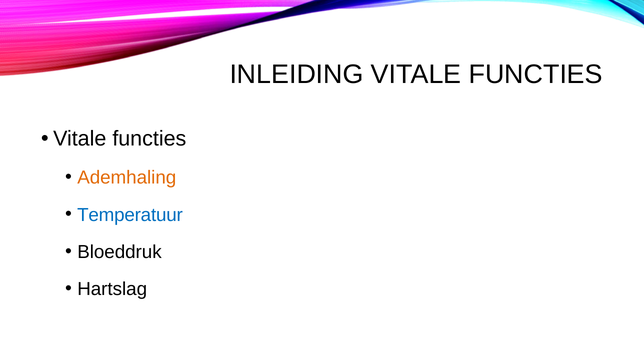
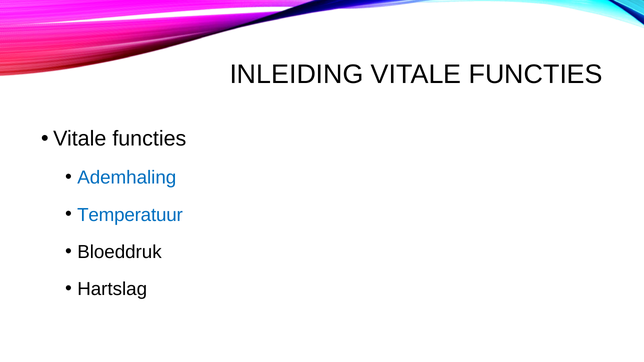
Ademhaling colour: orange -> blue
